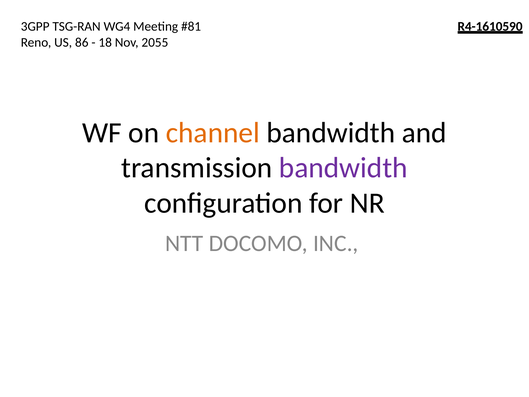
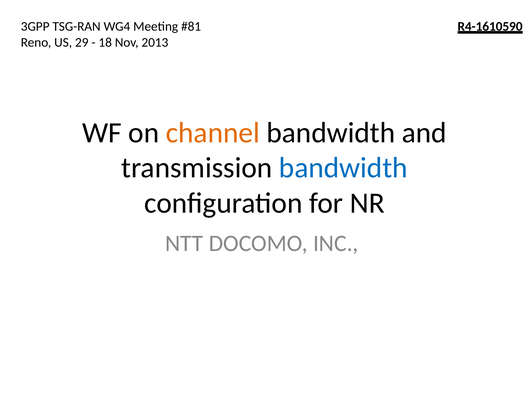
86: 86 -> 29
2055: 2055 -> 2013
bandwidth at (343, 168) colour: purple -> blue
